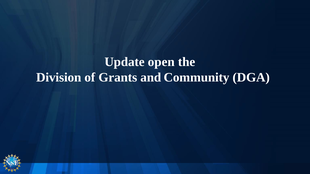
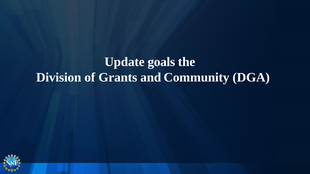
open: open -> goals
